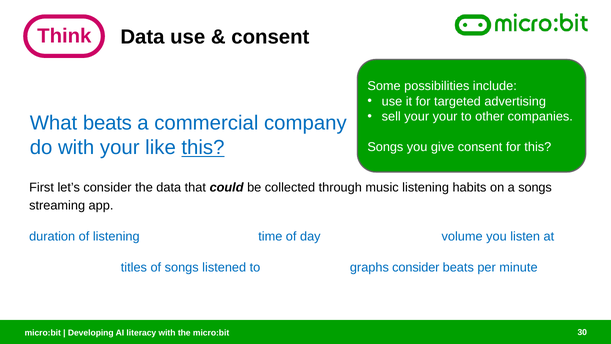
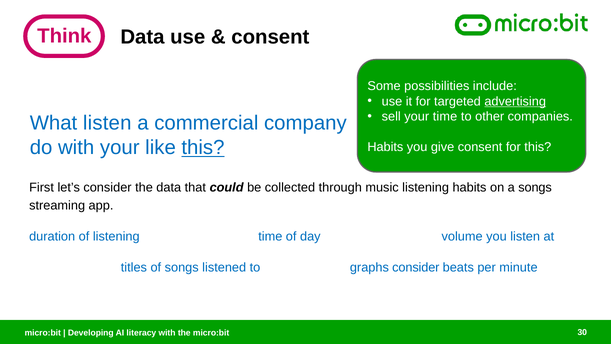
advertising underline: none -> present
your your: your -> time
What beats: beats -> listen
Songs at (385, 147): Songs -> Habits
